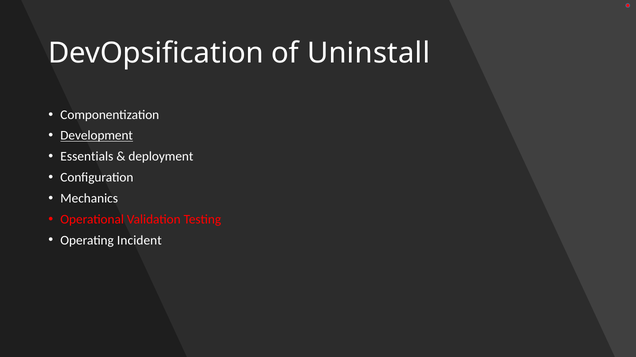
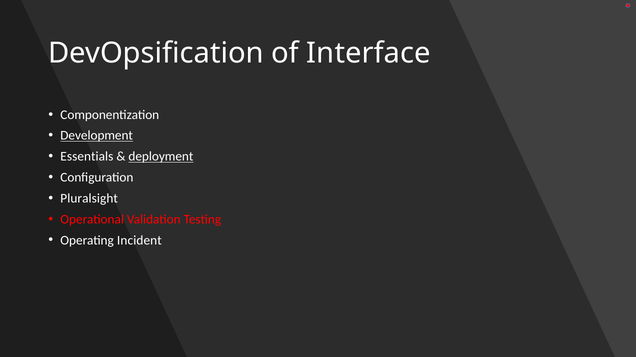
Uninstall: Uninstall -> Interface
deployment underline: none -> present
Mechanics: Mechanics -> Pluralsight
